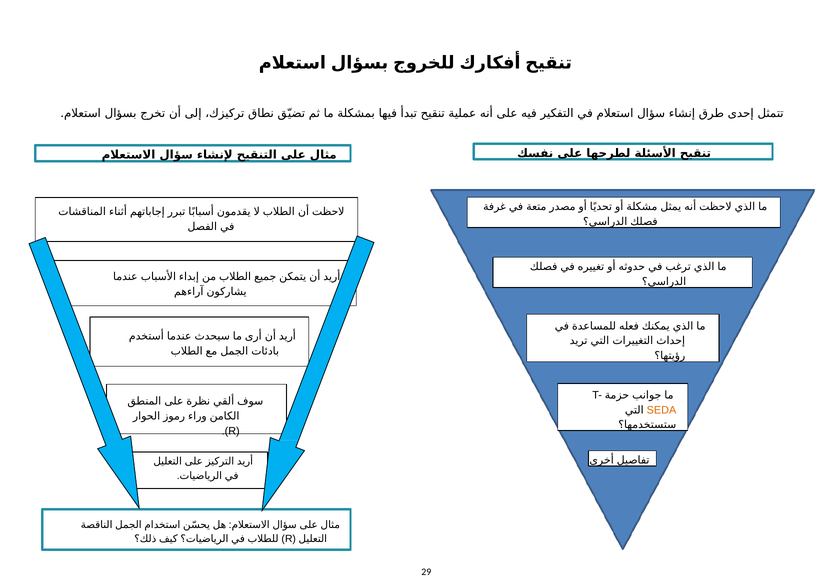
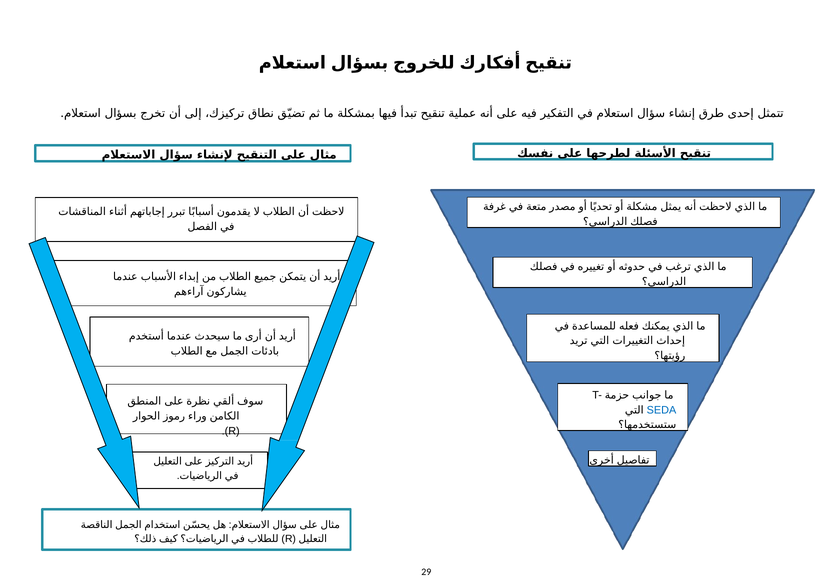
SEDA colour: orange -> blue
